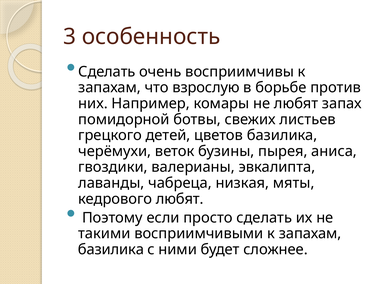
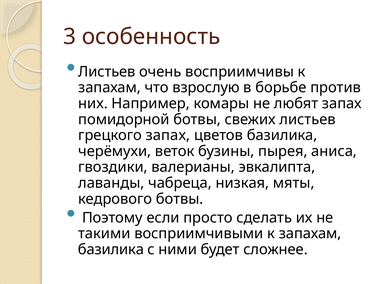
Сделать at (107, 72): Сделать -> Листьев
грецкого детей: детей -> запах
кедрового любят: любят -> ботвы
